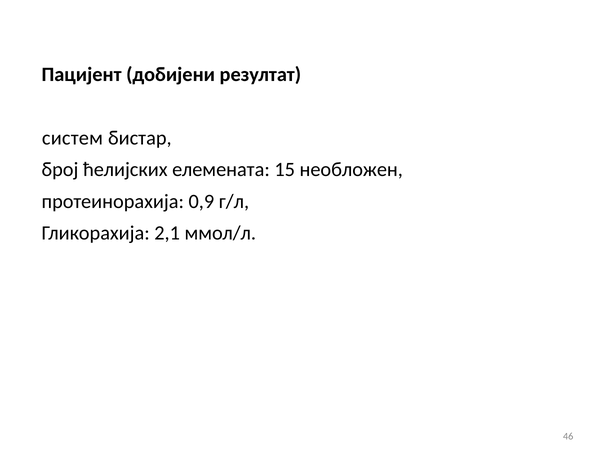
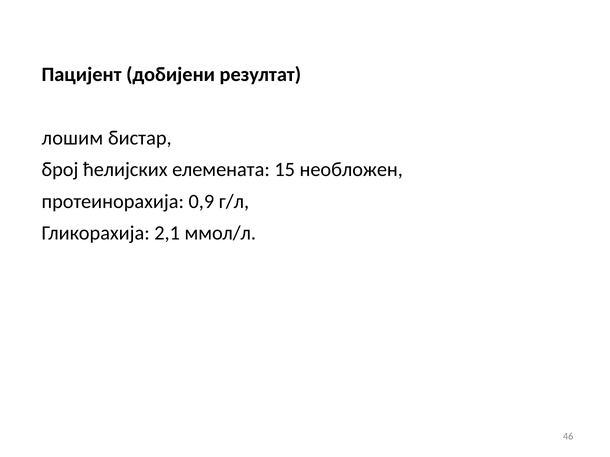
систем: систем -> лошим
